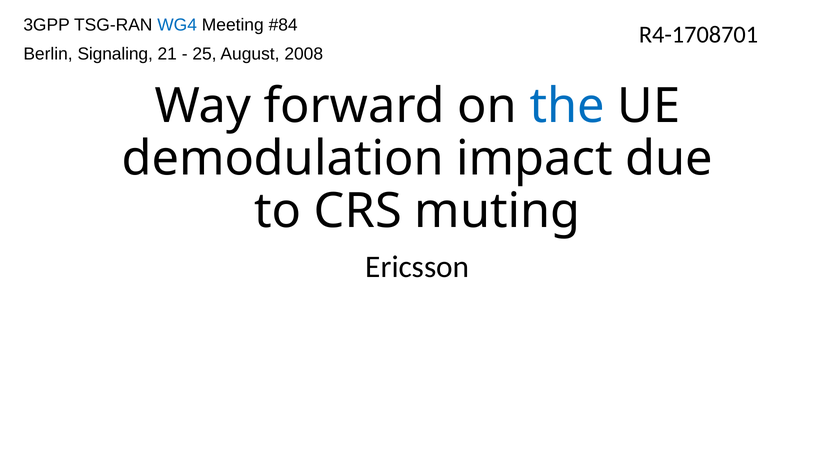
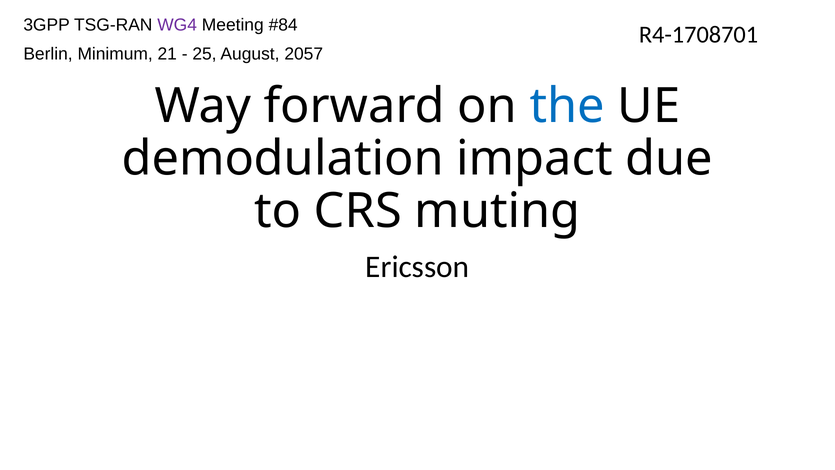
WG4 colour: blue -> purple
Signaling: Signaling -> Minimum
2008: 2008 -> 2057
